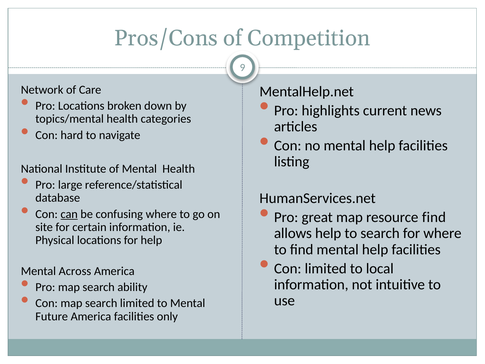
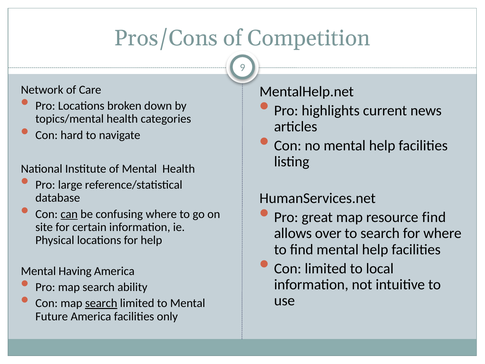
allows help: help -> over
Across: Across -> Having
search at (101, 303) underline: none -> present
